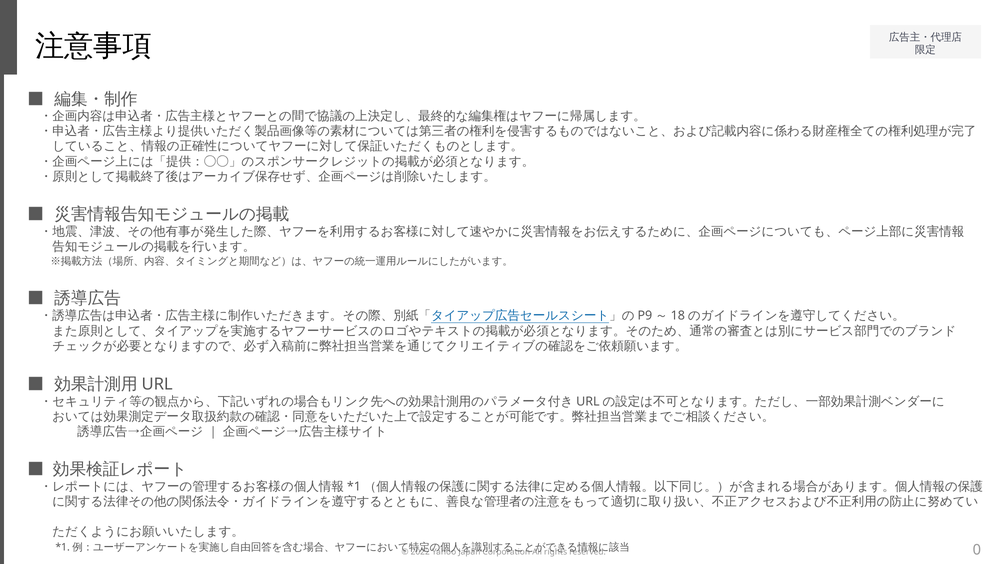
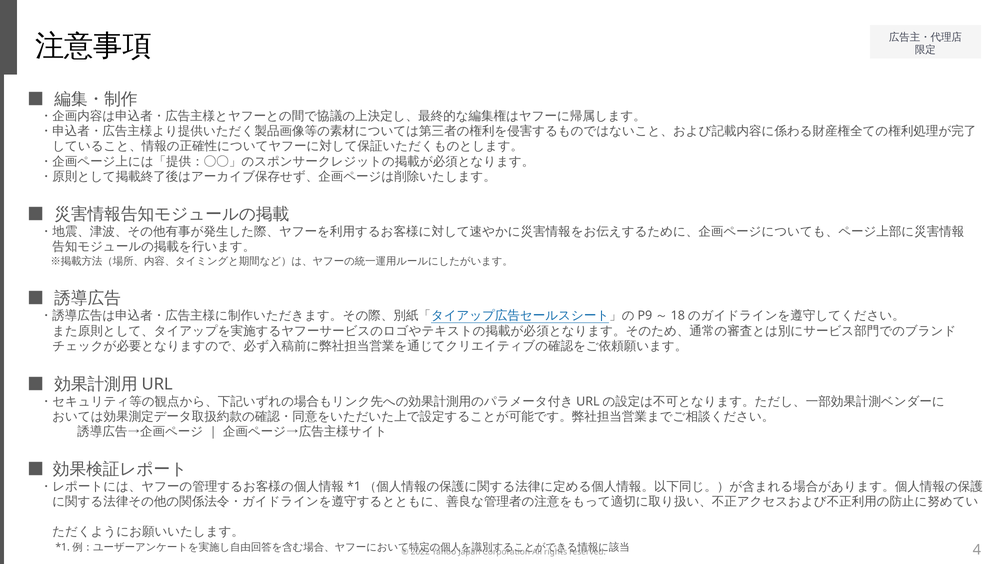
0: 0 -> 4
